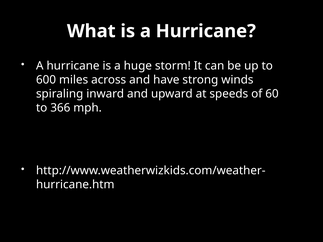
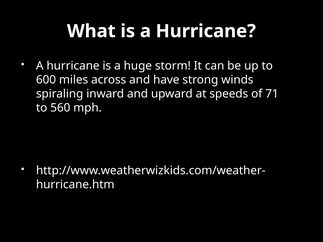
60: 60 -> 71
366: 366 -> 560
